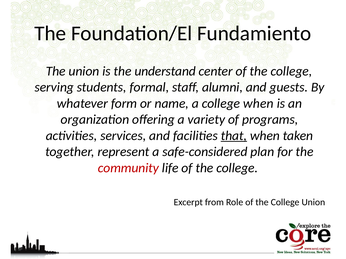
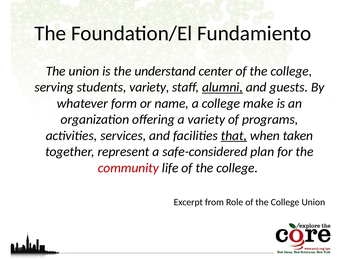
students formal: formal -> variety
alumni underline: none -> present
college when: when -> make
